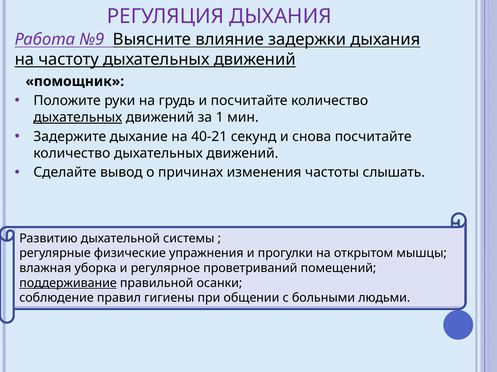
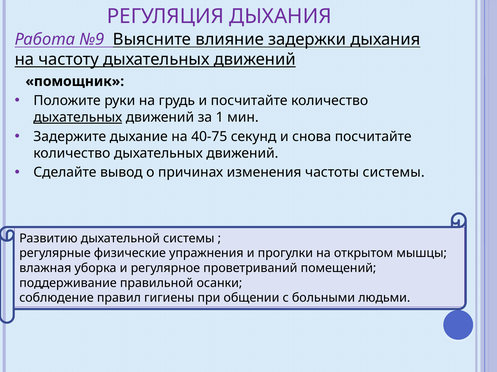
40-21: 40-21 -> 40-75
частоты слышать: слышать -> системы
поддерживание underline: present -> none
